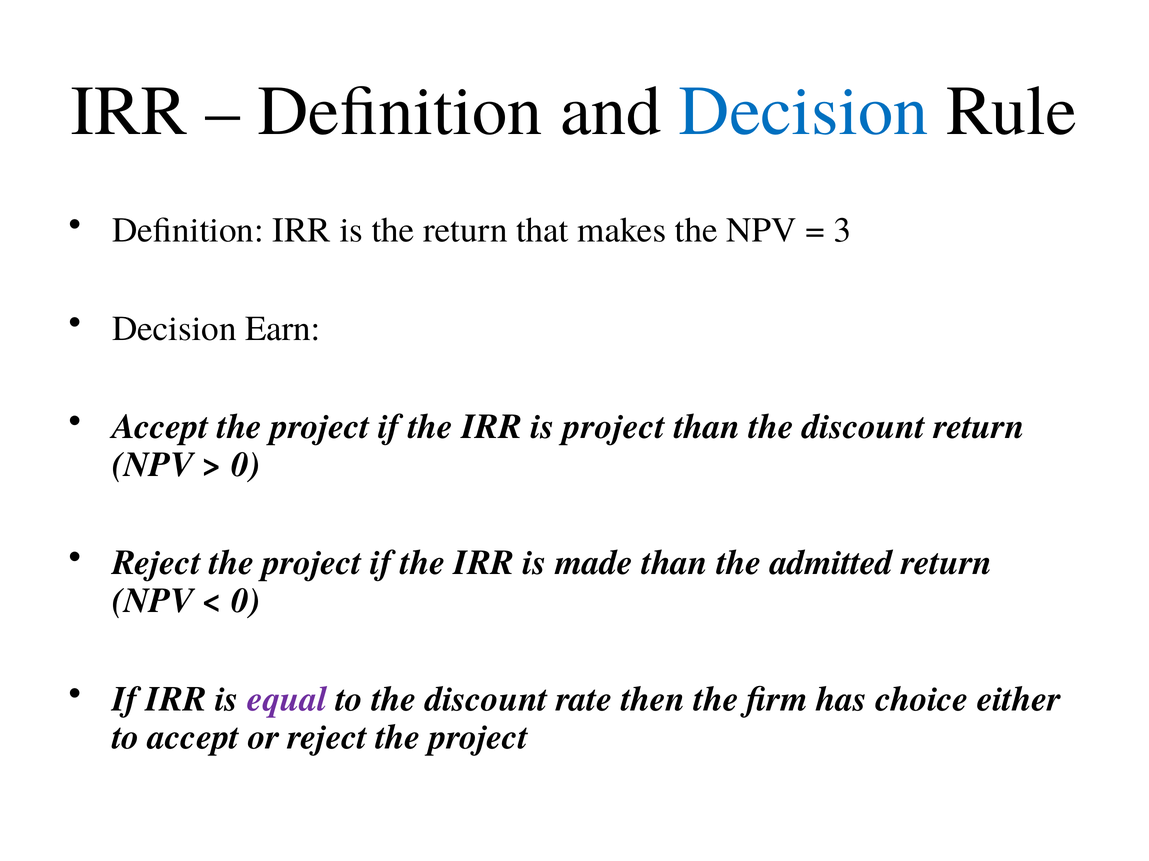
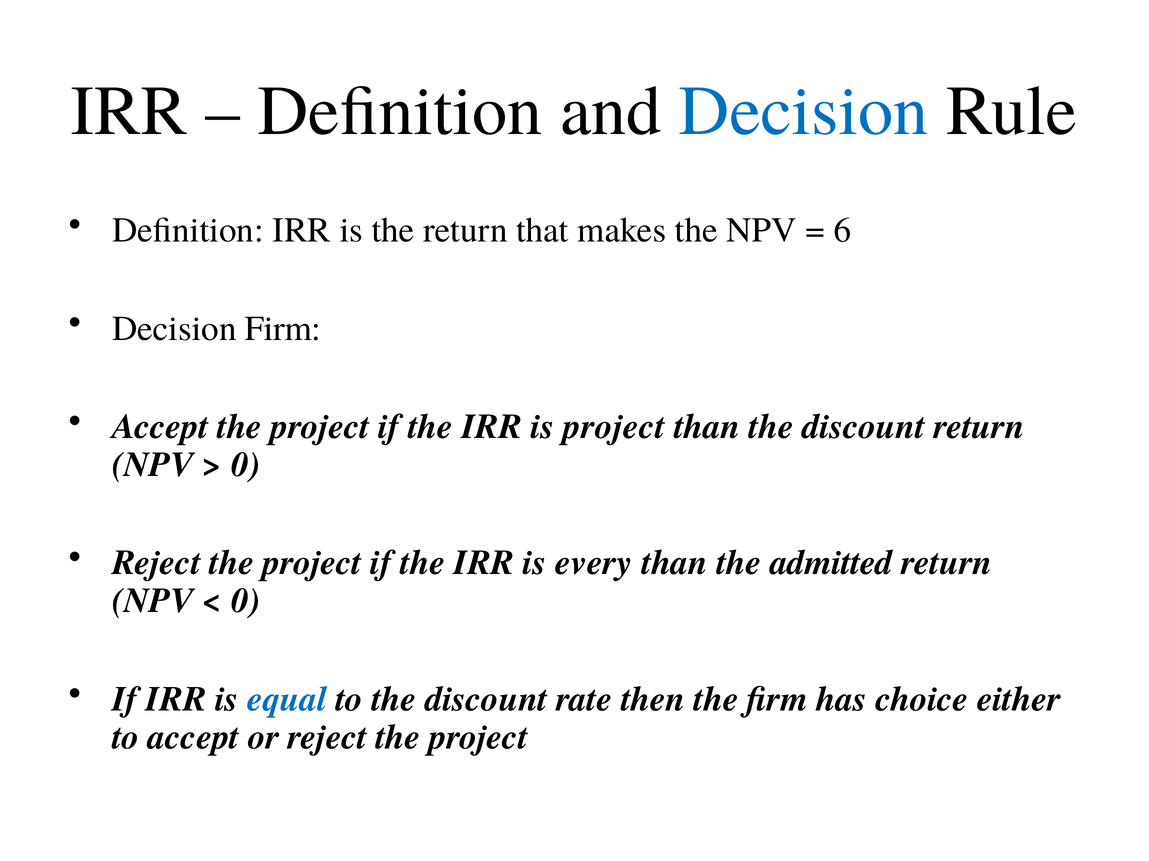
3: 3 -> 6
Decision Earn: Earn -> Firm
made: made -> every
equal colour: purple -> blue
